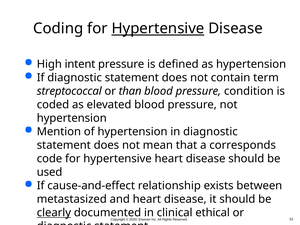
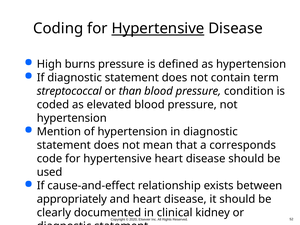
intent: intent -> burns
metastasized: metastasized -> appropriately
clearly underline: present -> none
ethical: ethical -> kidney
